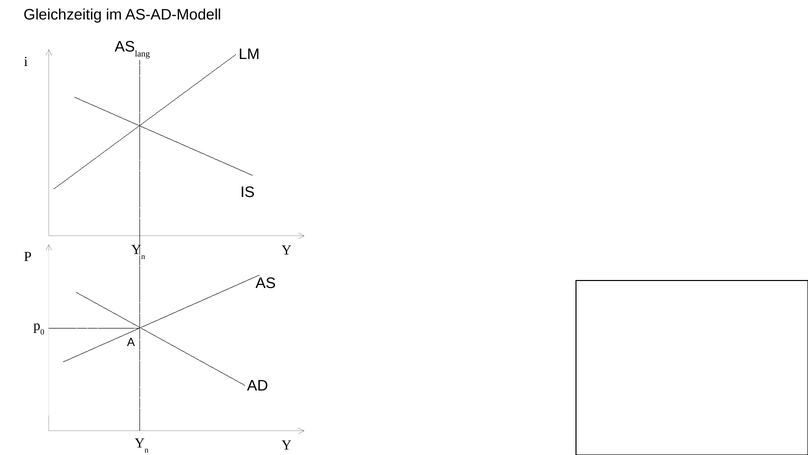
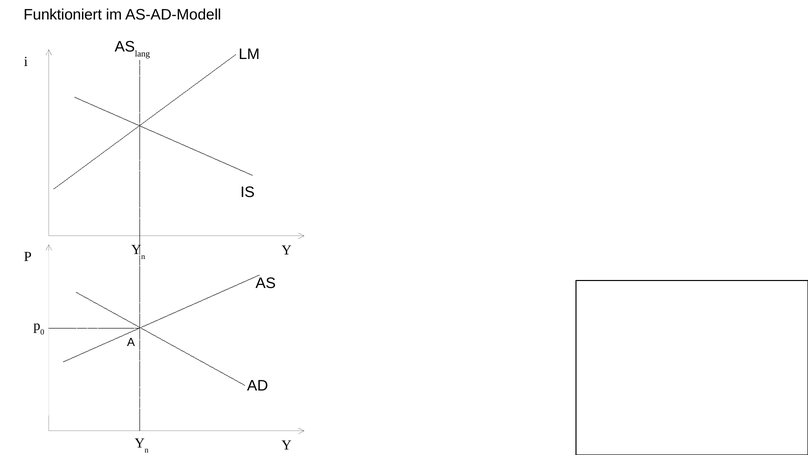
Gleichzeitig: Gleichzeitig -> Funktioniert
